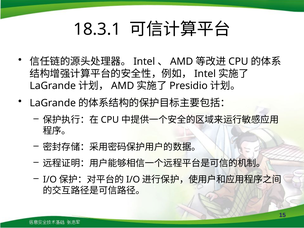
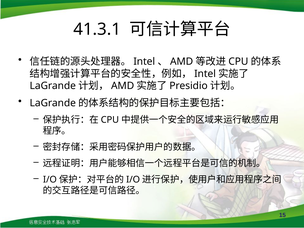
18.3.1: 18.3.1 -> 41.3.1
